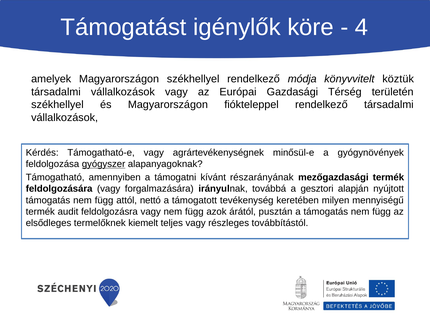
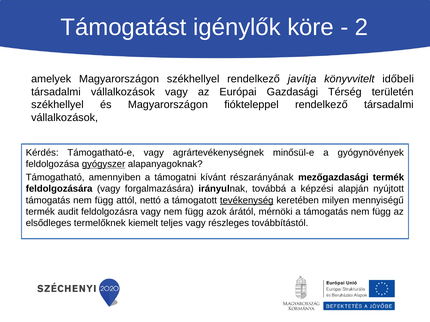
4: 4 -> 2
módja: módja -> javítja
köztük: köztük -> időbeli
gesztori: gesztori -> képzési
tevékenység underline: none -> present
pusztán: pusztán -> mérnöki
